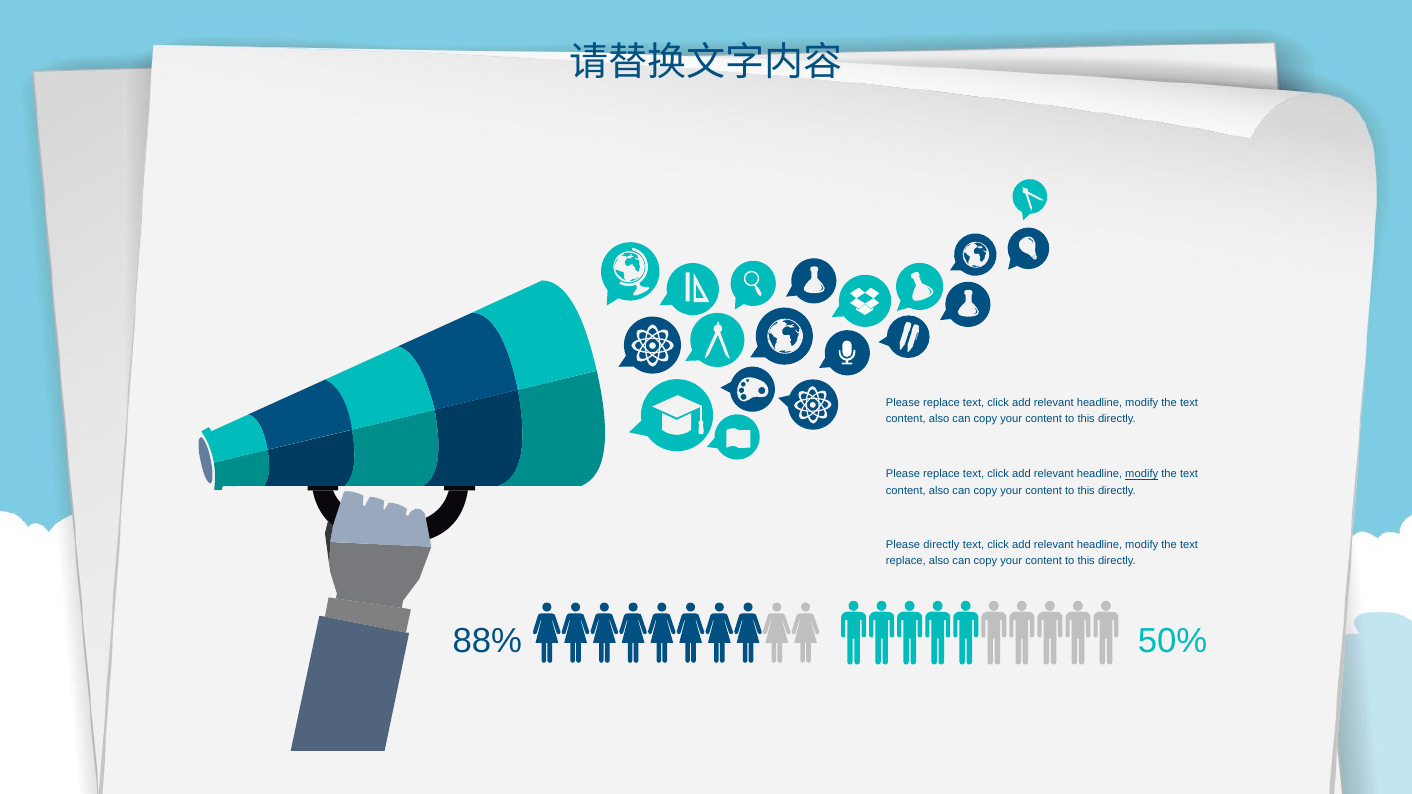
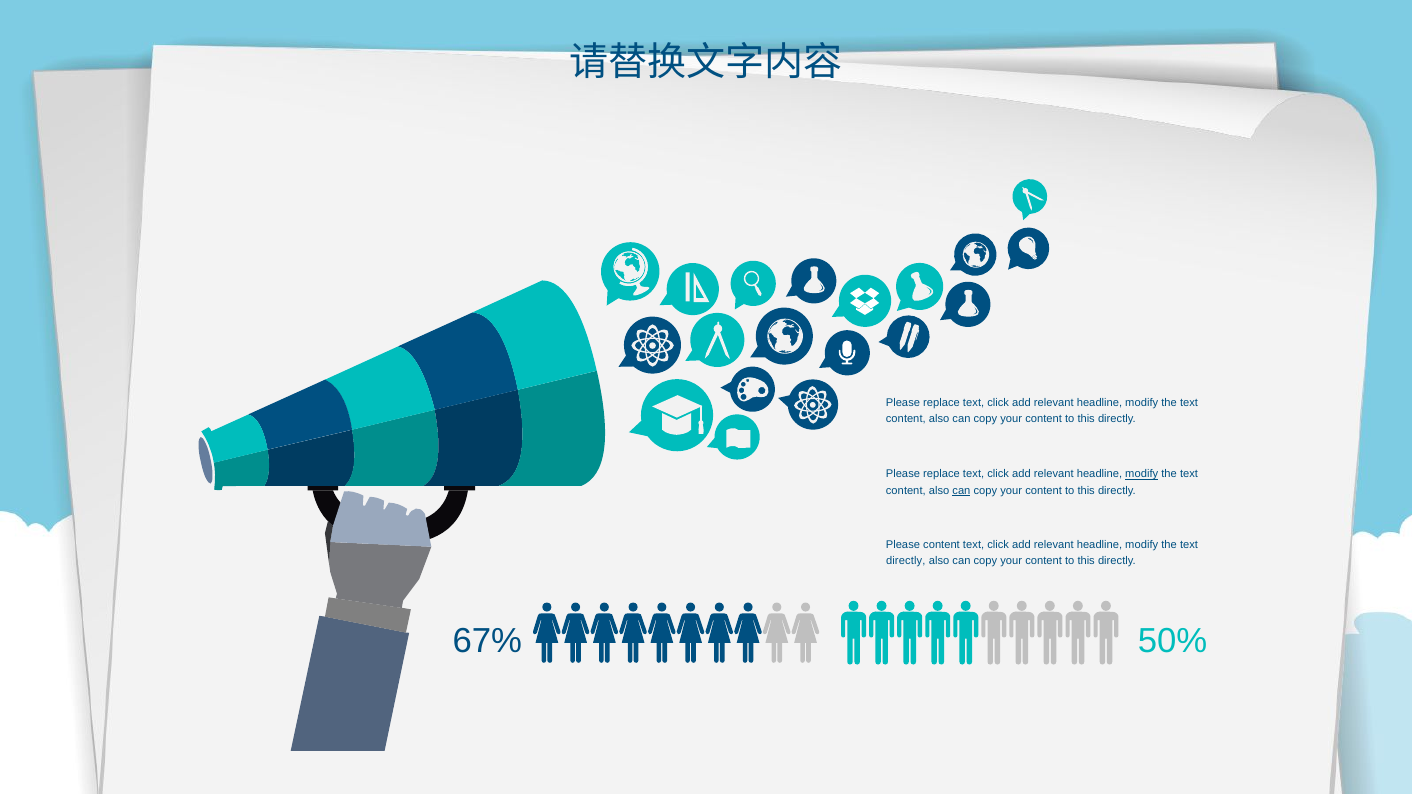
can at (961, 490) underline: none -> present
Please directly: directly -> content
replace at (906, 561): replace -> directly
88%: 88% -> 67%
